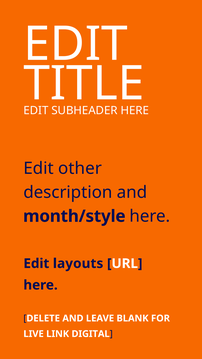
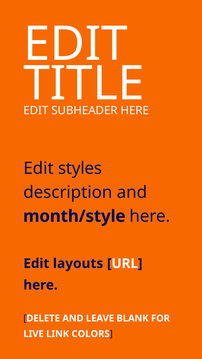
other: other -> styles
DIGITAL: DIGITAL -> COLORS
